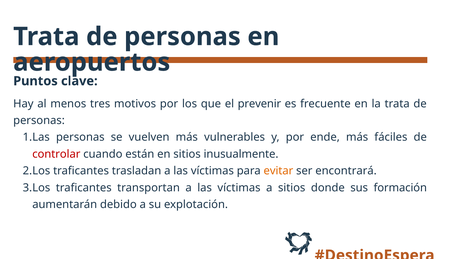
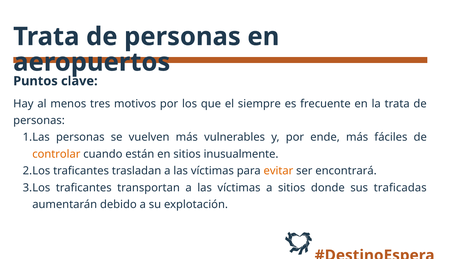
prevenir: prevenir -> siempre
controlar colour: red -> orange
formación: formación -> traficadas
